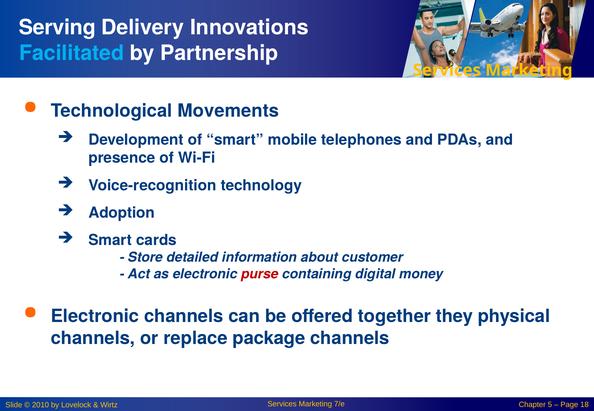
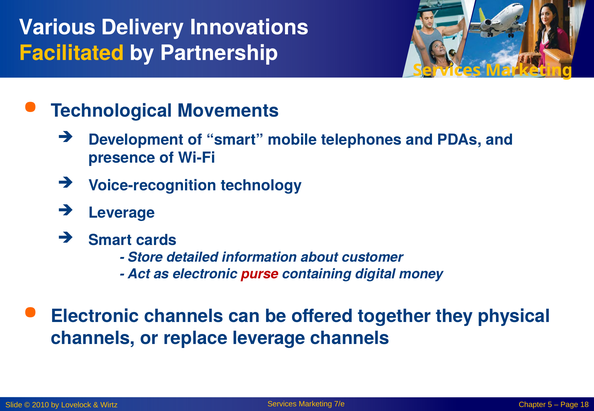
Serving: Serving -> Various
Facilitated colour: light blue -> yellow
Adoption at (122, 213): Adoption -> Leverage
replace package: package -> leverage
